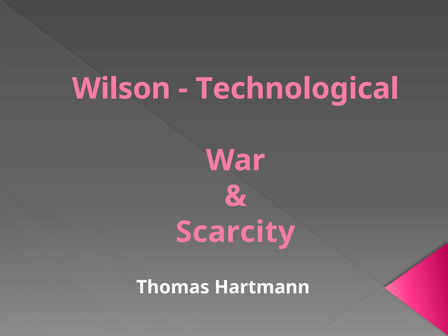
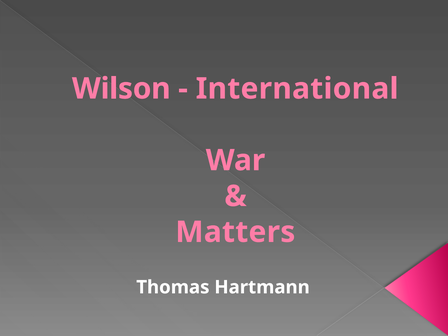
Technological: Technological -> International
Scarcity: Scarcity -> Matters
